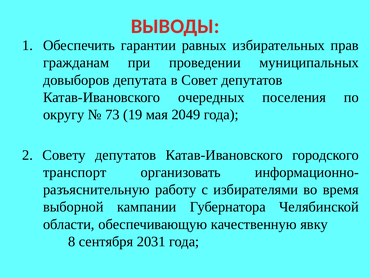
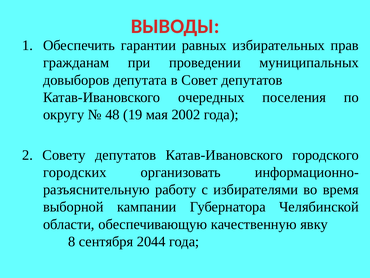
73: 73 -> 48
2049: 2049 -> 2002
транспорт: транспорт -> городских
2031: 2031 -> 2044
